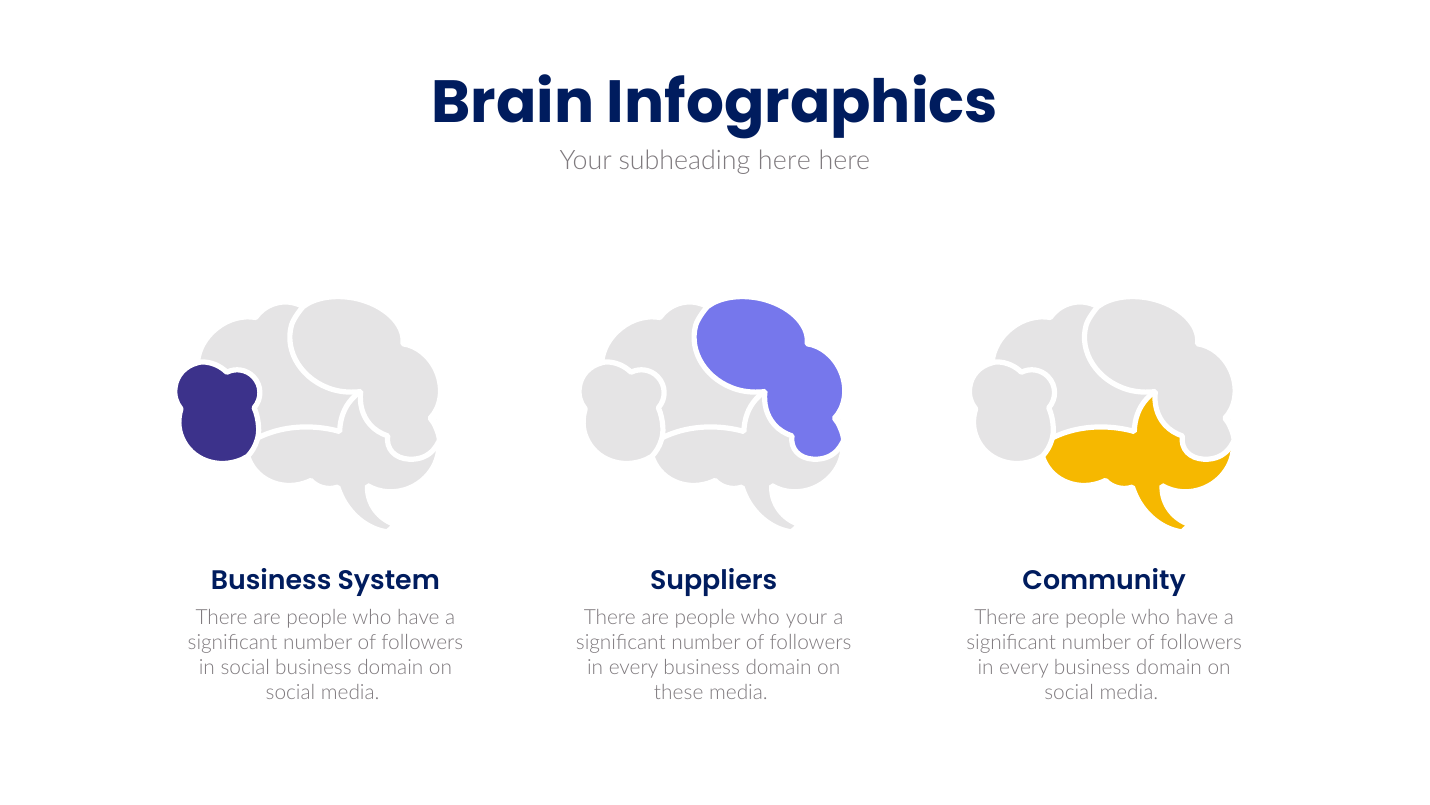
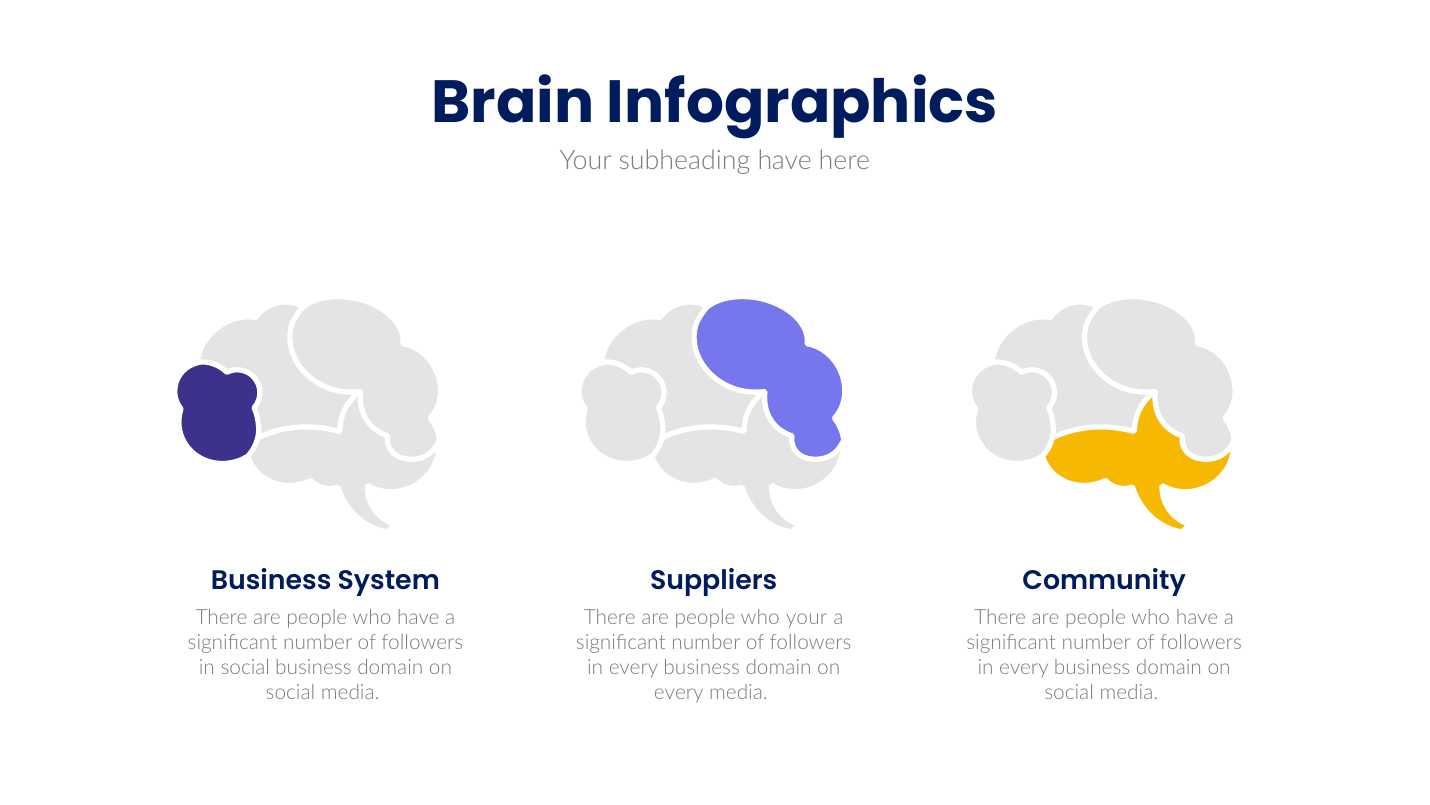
subheading here: here -> have
these at (679, 692): these -> every
